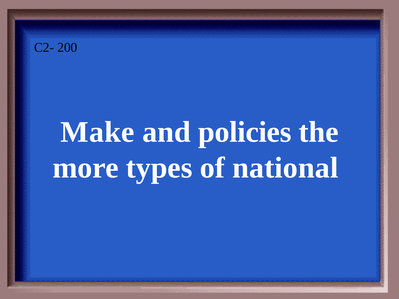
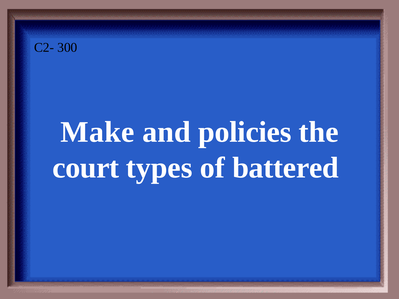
200: 200 -> 300
more: more -> court
national: national -> battered
